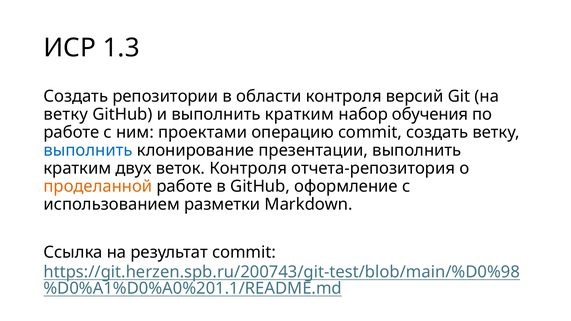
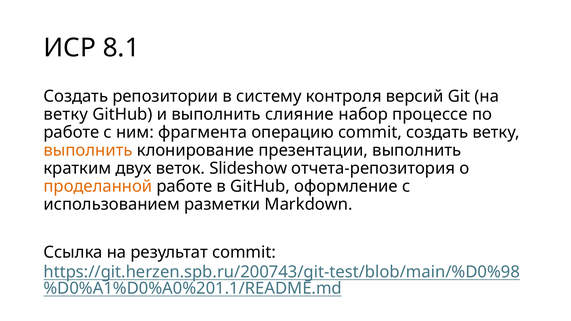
1.3: 1.3 -> 8.1
области: области -> систему
и выполнить кратким: кратким -> слияние
обучения: обучения -> процессе
проектами: проектами -> фрагмента
выполнить at (88, 151) colour: blue -> orange
веток Контроля: Контроля -> Slideshow
